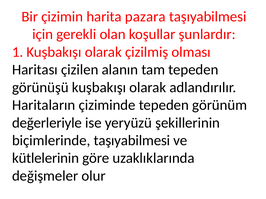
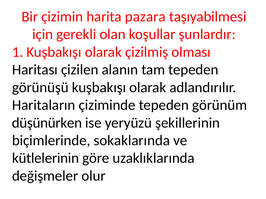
değerleriyle: değerleriyle -> düşünürken
biçimlerinde taşıyabilmesi: taşıyabilmesi -> sokaklarında
